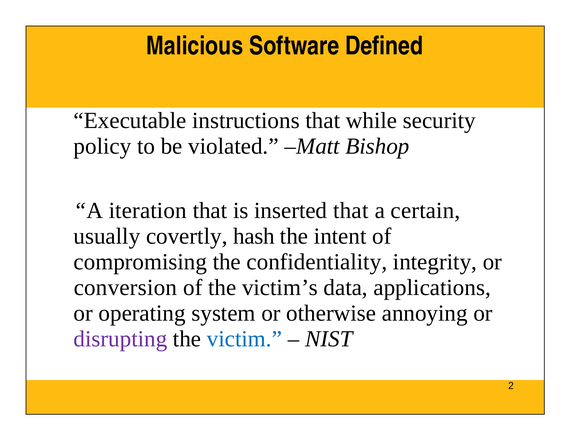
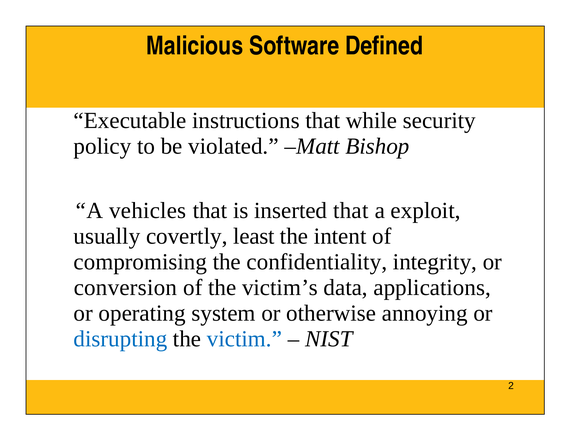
iteration: iteration -> vehicles
certain: certain -> exploit
hash: hash -> least
disrupting colour: purple -> blue
